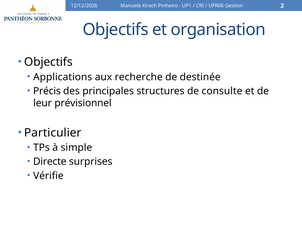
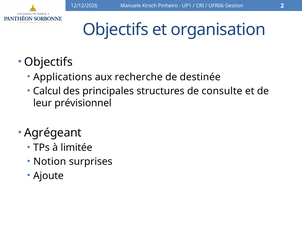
Précis: Précis -> Calcul
Particulier: Particulier -> Agrégeant
simple: simple -> limitée
Directe: Directe -> Notion
Vérifie: Vérifie -> Ajoute
